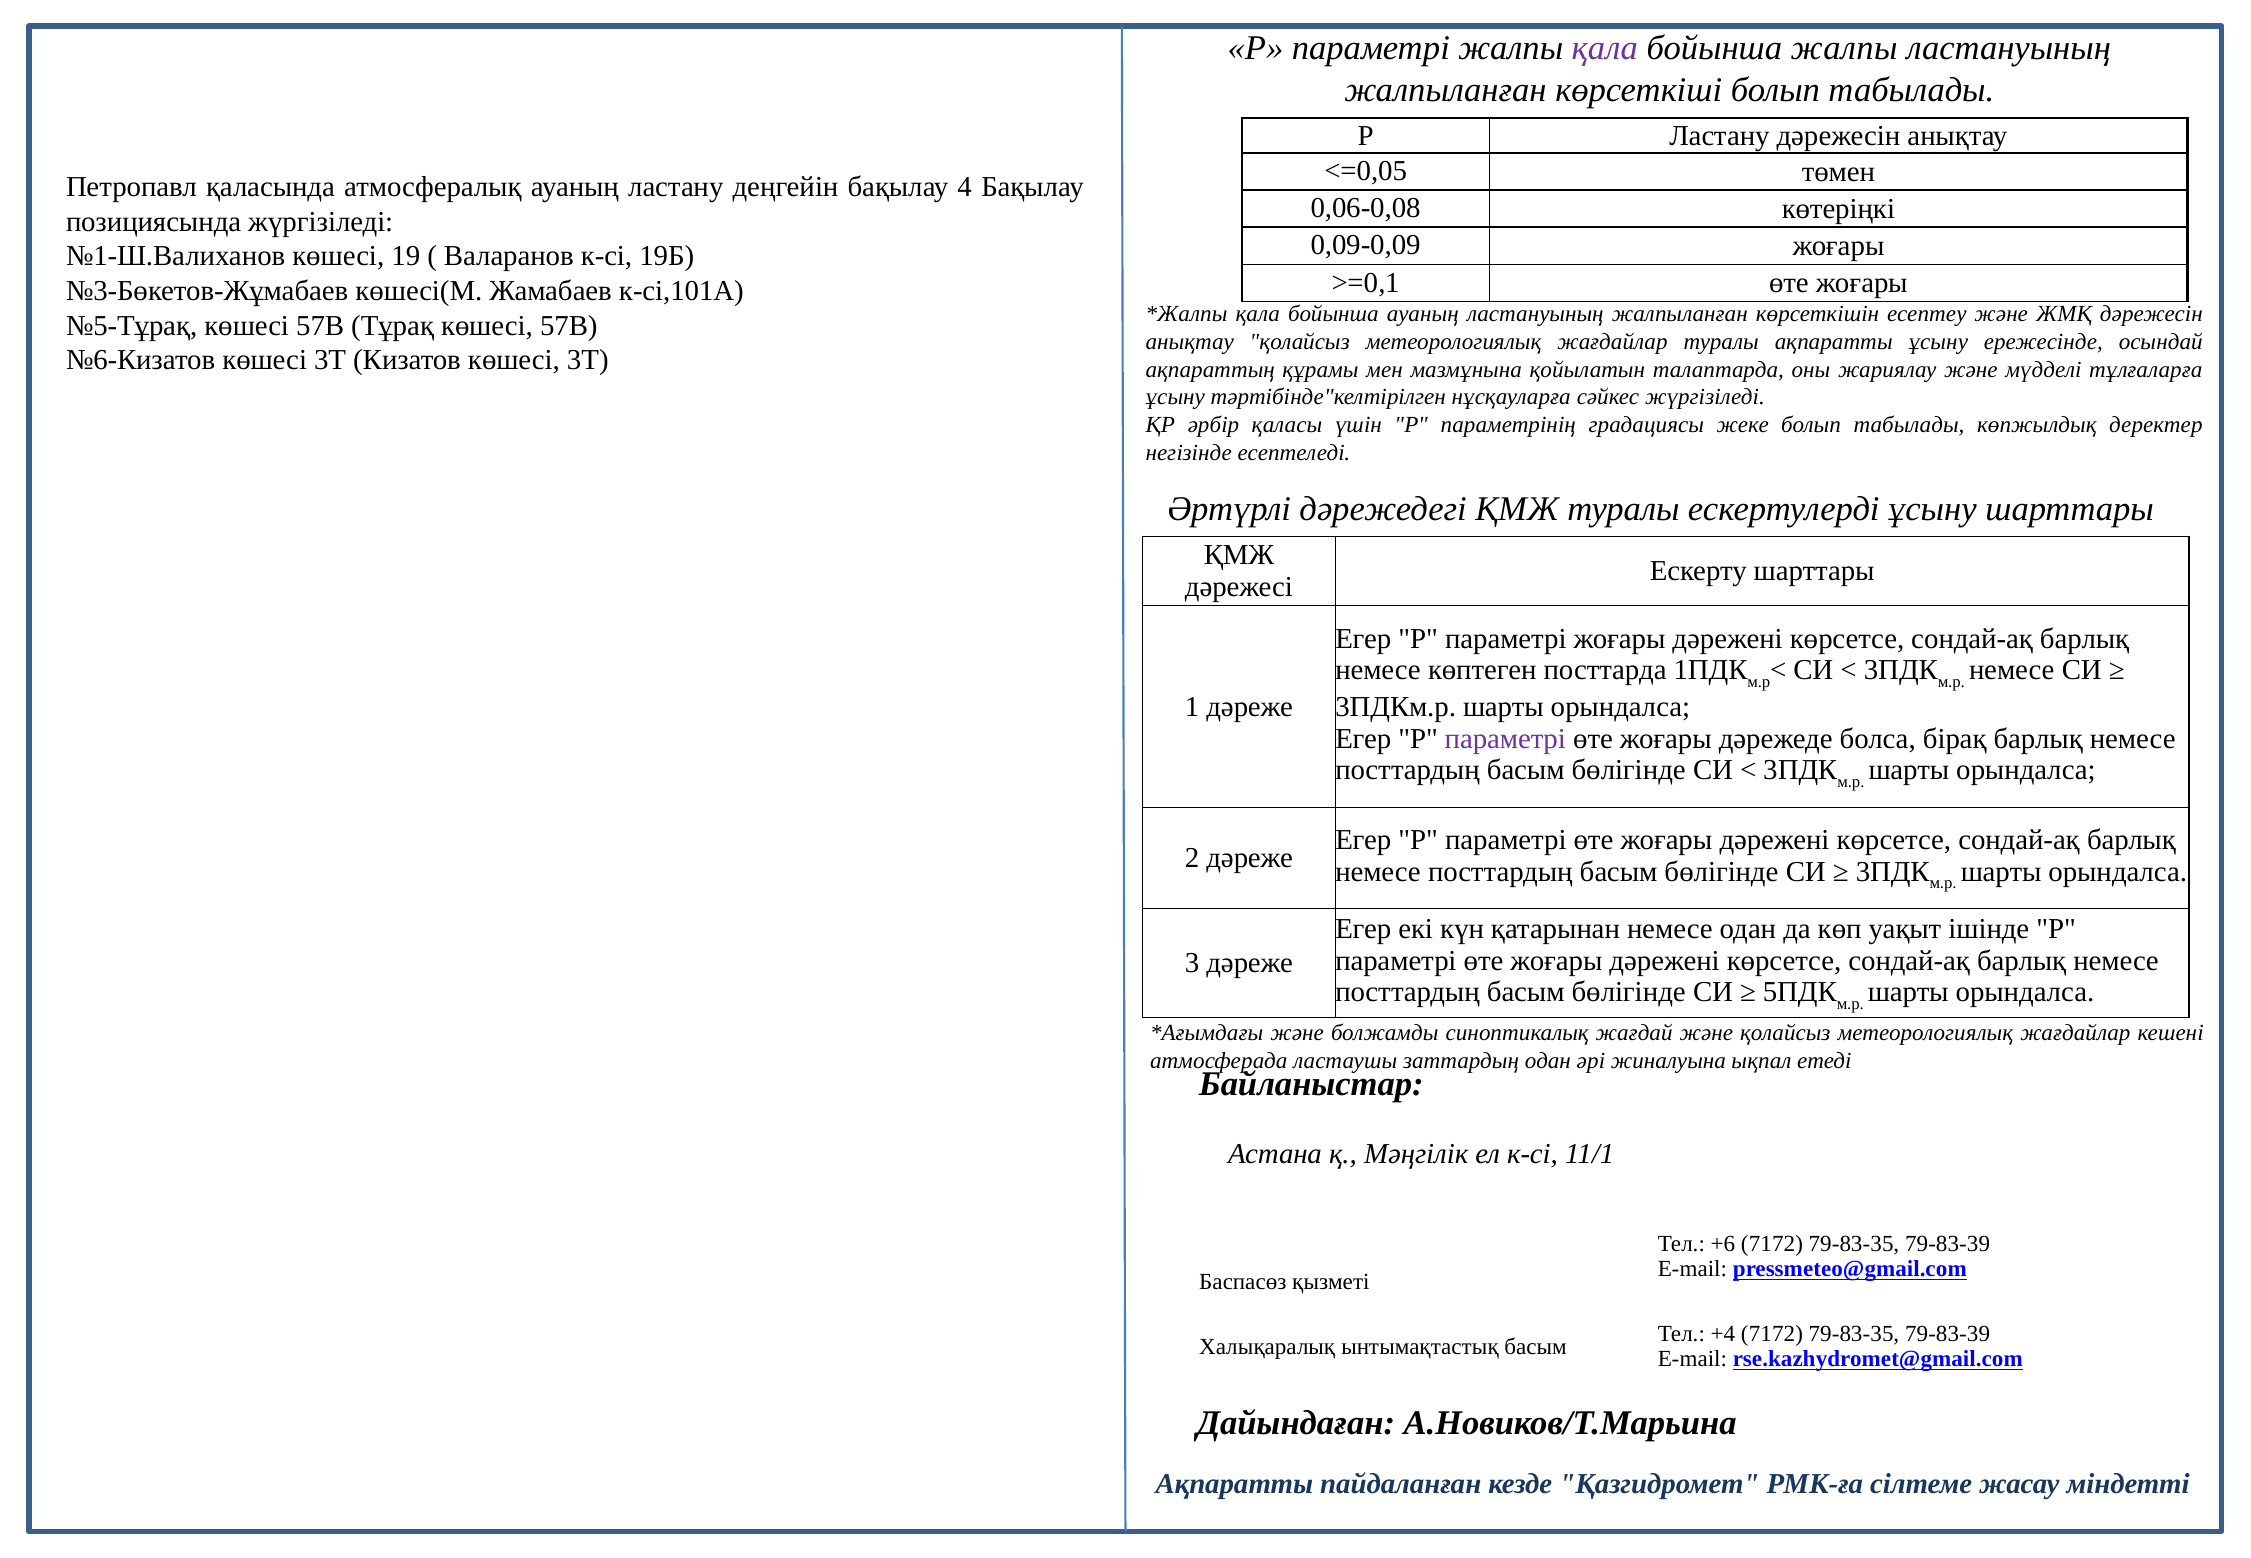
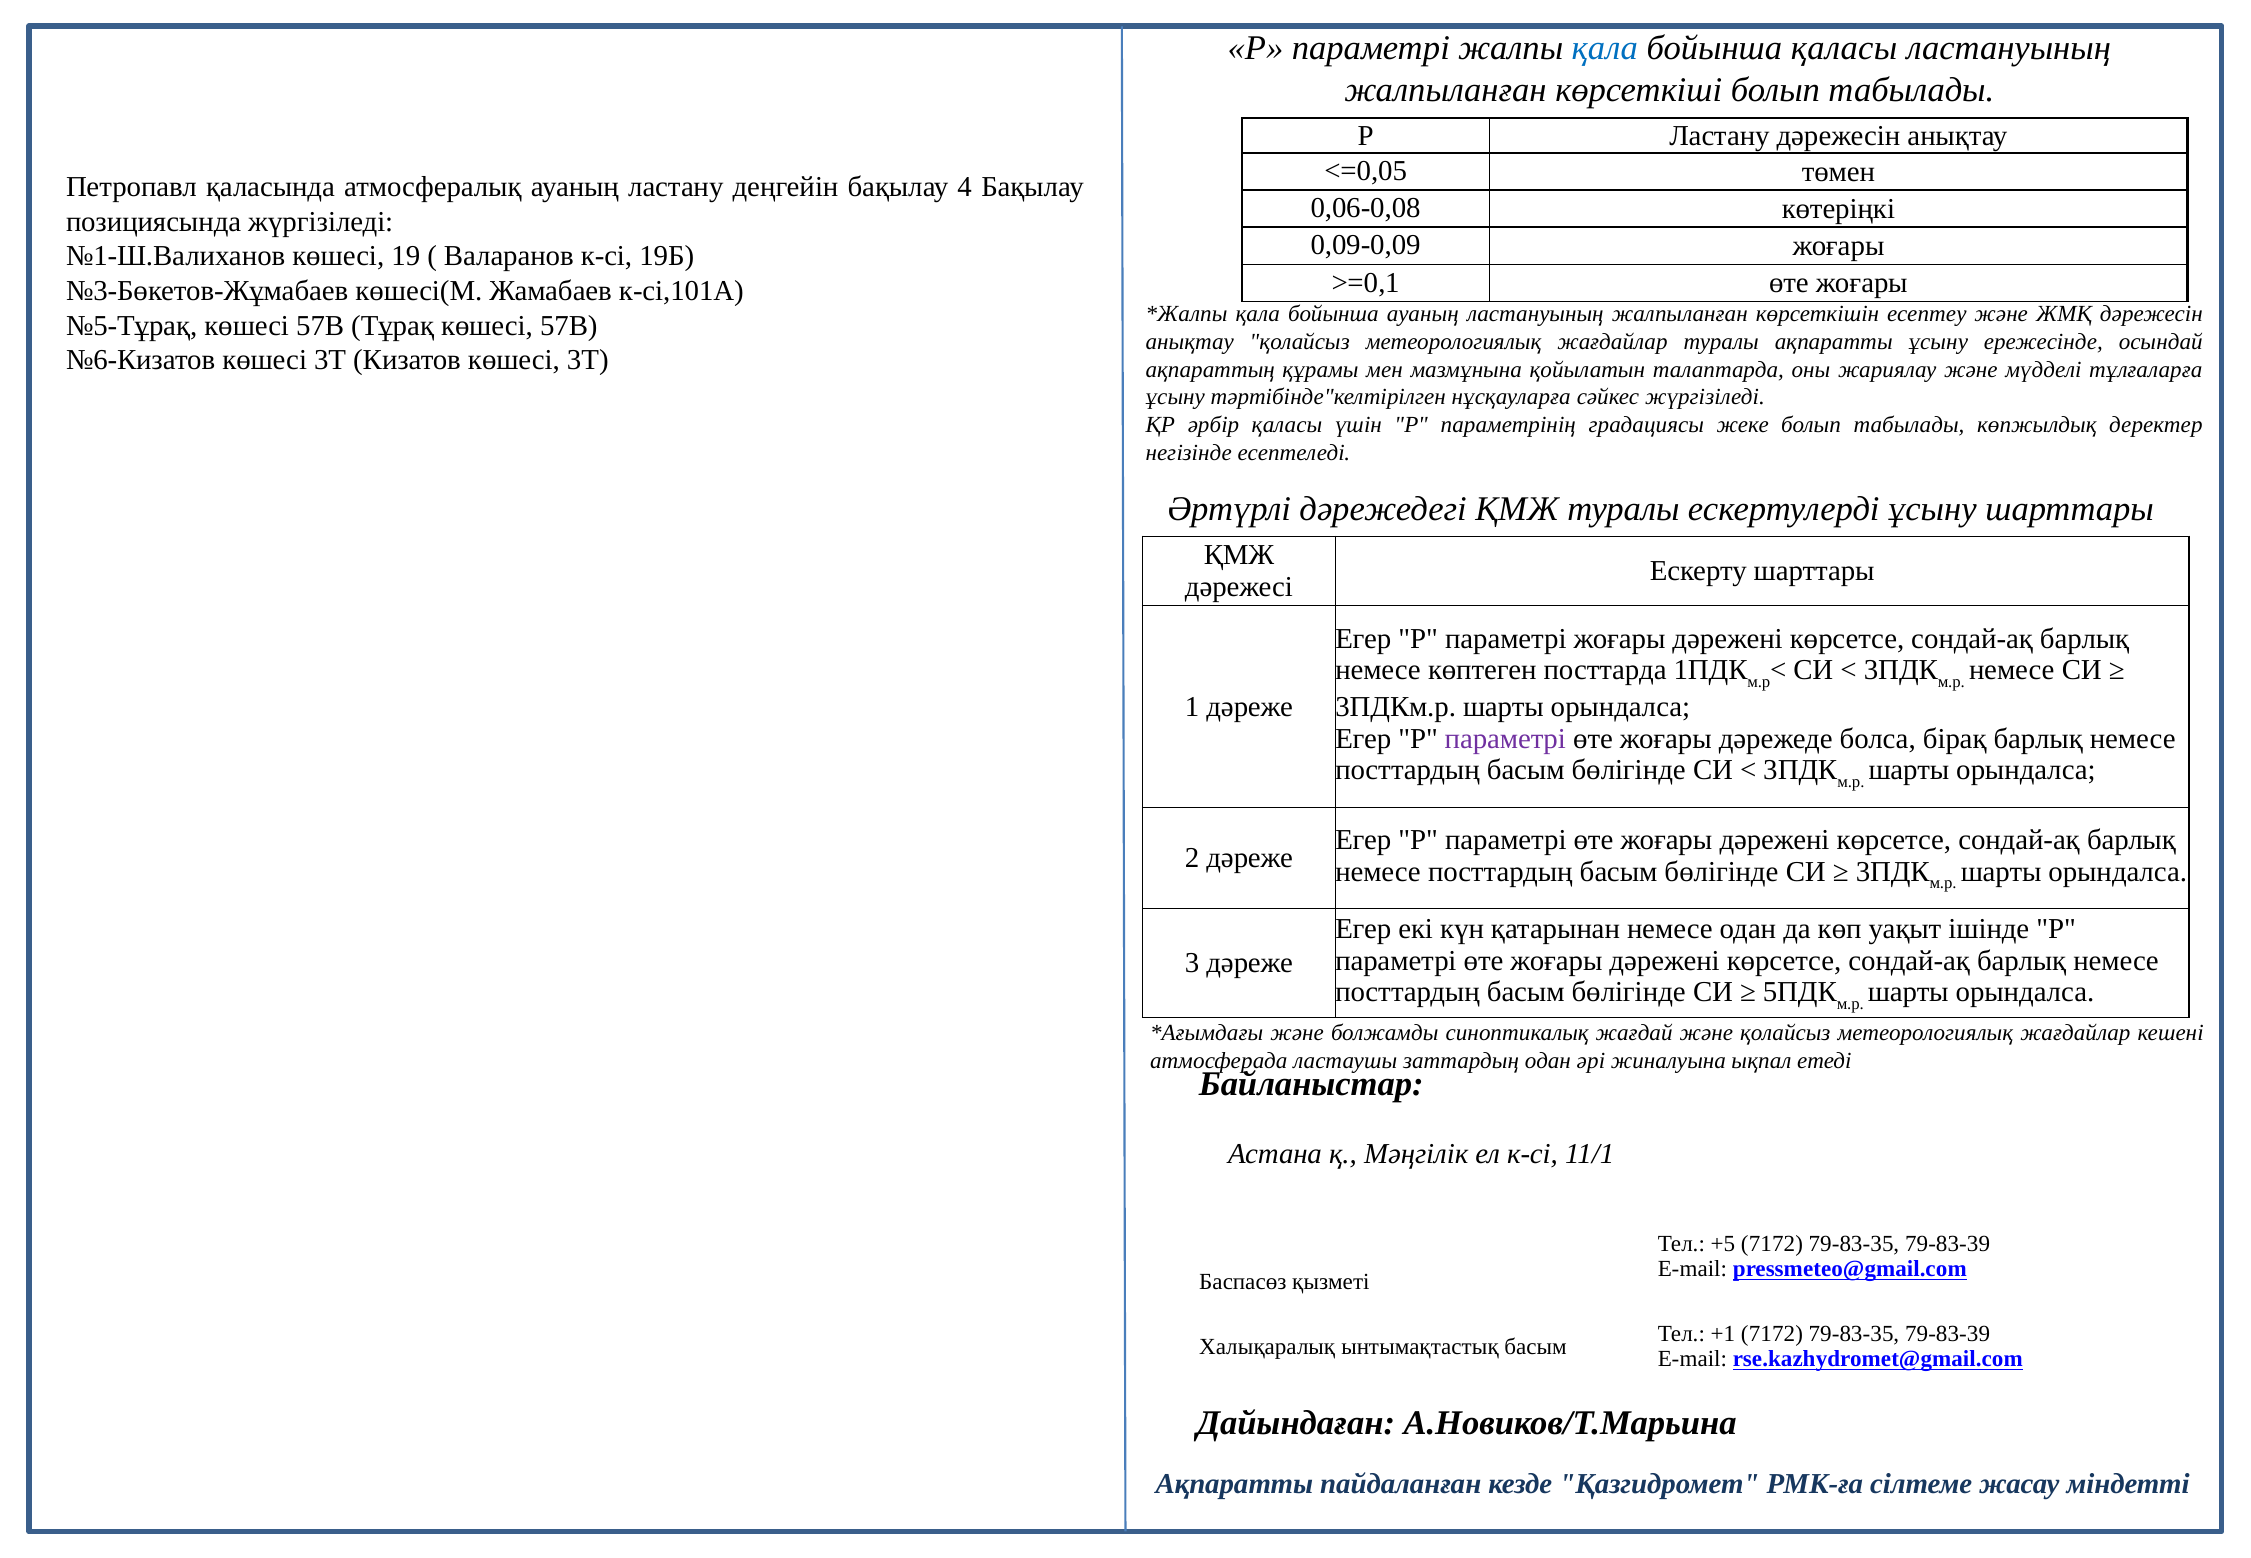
қала at (1605, 48) colour: purple -> blue
бойынша жалпы: жалпы -> қаласы
+6: +6 -> +5
+4: +4 -> +1
